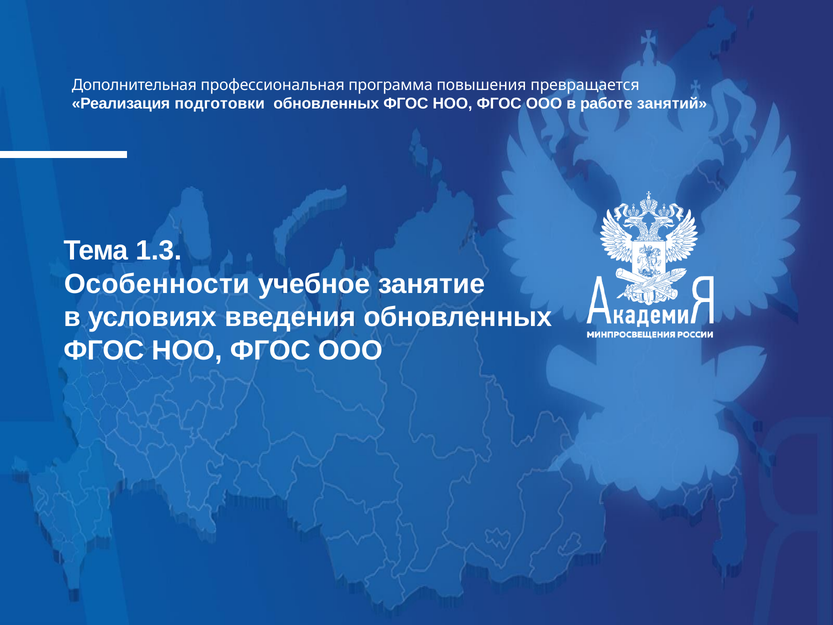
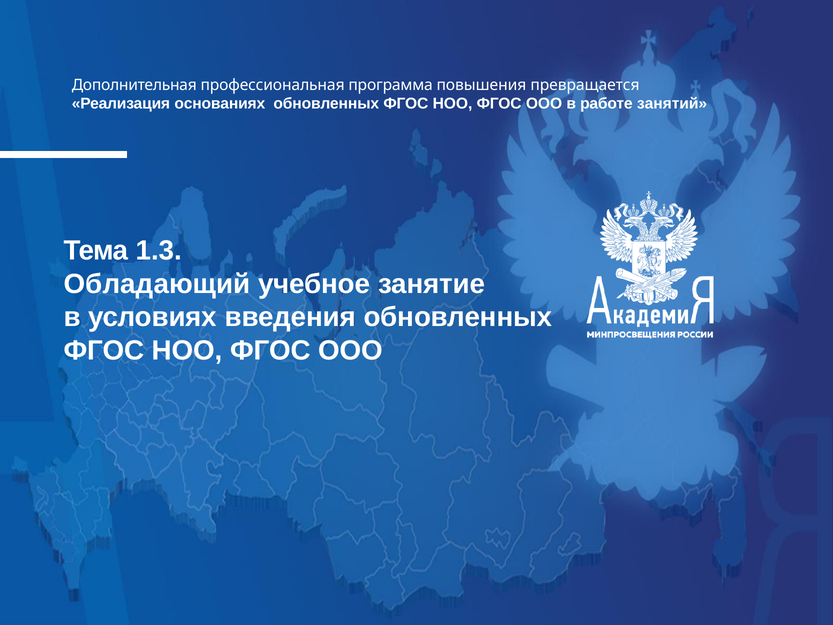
подготовки: подготовки -> основаниях
Особенности: Особенности -> Обладающий
